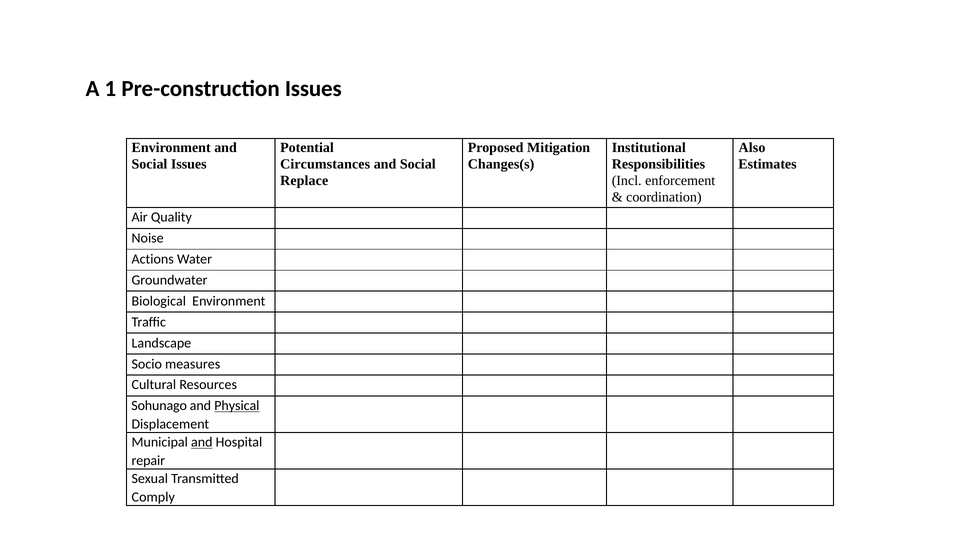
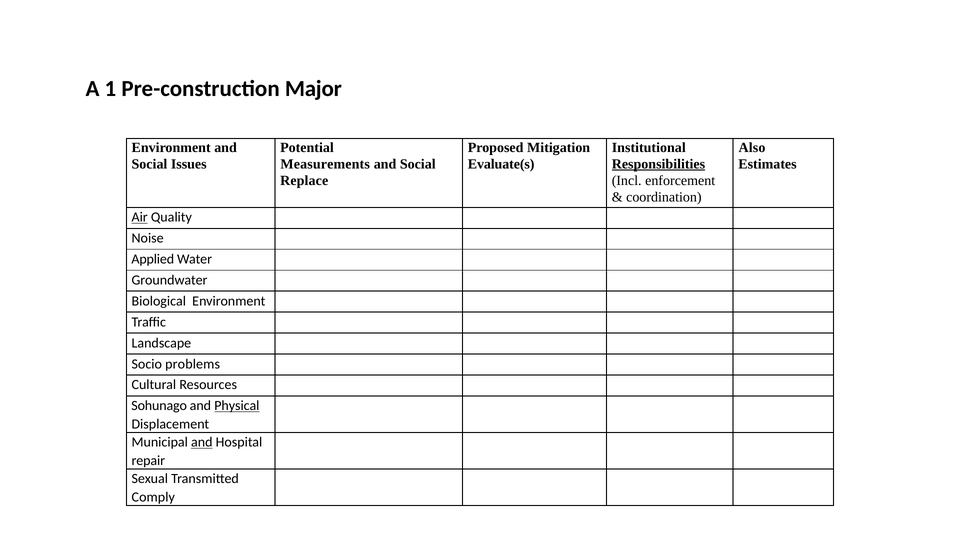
Pre-construction Issues: Issues -> Major
Circumstances: Circumstances -> Measurements
Changes(s: Changes(s -> Evaluate(s
Responsibilities underline: none -> present
Air underline: none -> present
Actions: Actions -> Applied
measures: measures -> problems
